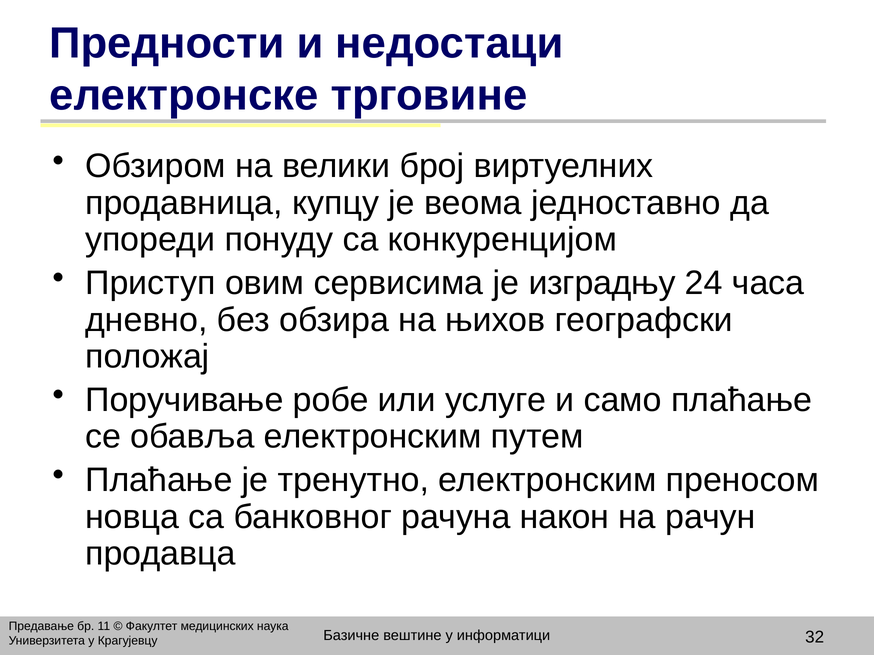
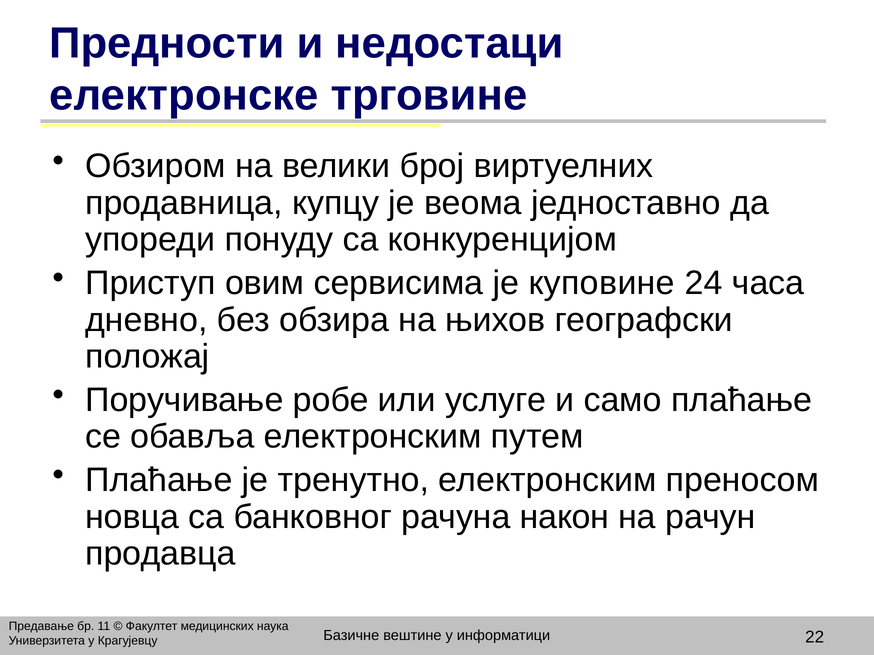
изградњу: изградњу -> куповине
32: 32 -> 22
